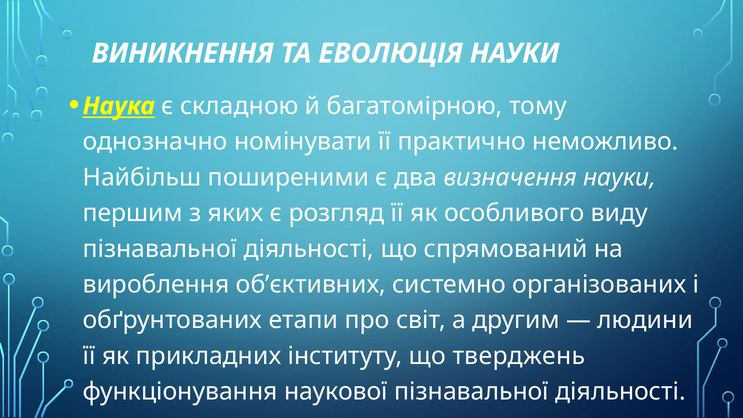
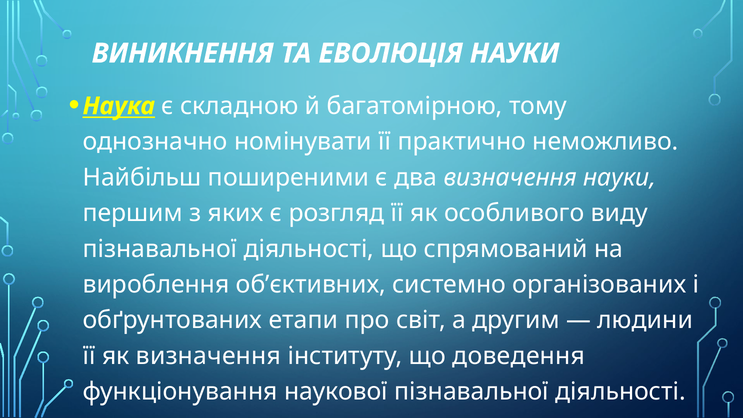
як прикладних: прикладних -> визначення
тверджень: тверджень -> доведення
